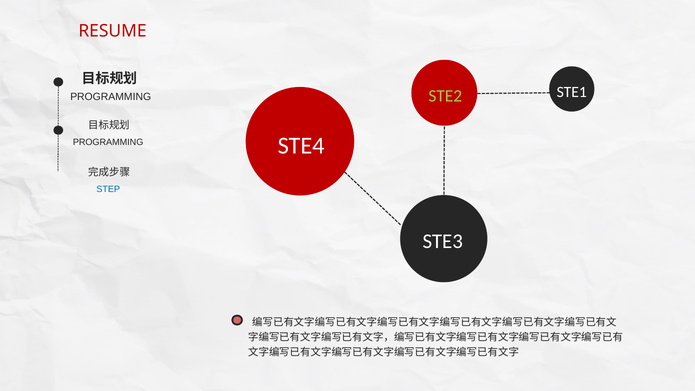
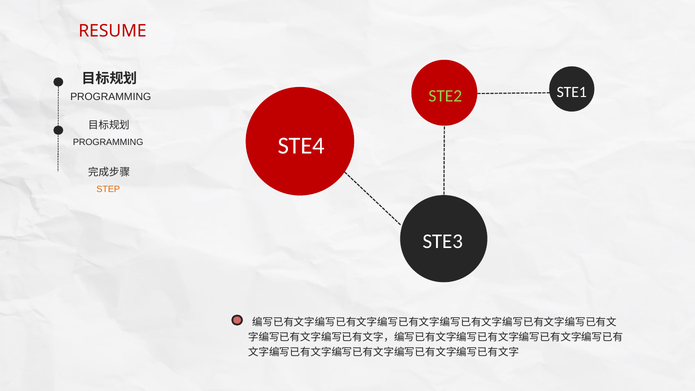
STEP colour: blue -> orange
